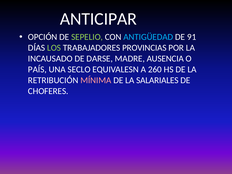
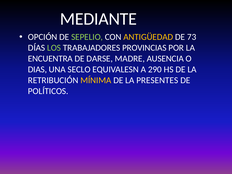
ANTICIPAR: ANTICIPAR -> MEDIANTE
ANTIGÜEDAD colour: light blue -> yellow
91: 91 -> 73
INCAUSADO: INCAUSADO -> ENCUENTRA
PAÍS: PAÍS -> DIAS
260: 260 -> 290
MÍNIMA colour: pink -> yellow
SALARIALES: SALARIALES -> PRESENTES
CHOFERES: CHOFERES -> POLÍTICOS
